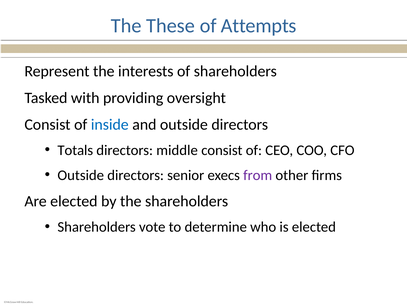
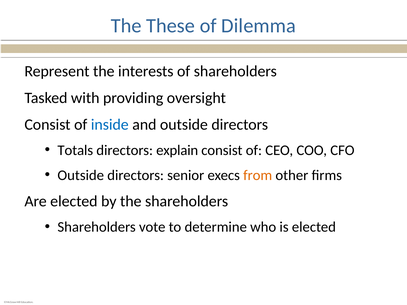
Attempts: Attempts -> Dilemma
middle: middle -> explain
from colour: purple -> orange
